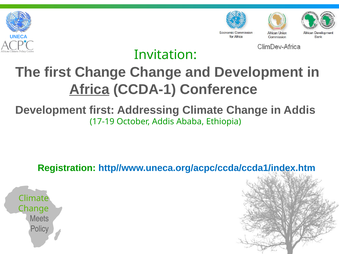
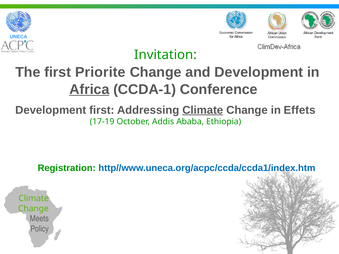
first Change: Change -> Priorite
Climate at (203, 110) underline: none -> present
in Addis: Addis -> Effets
